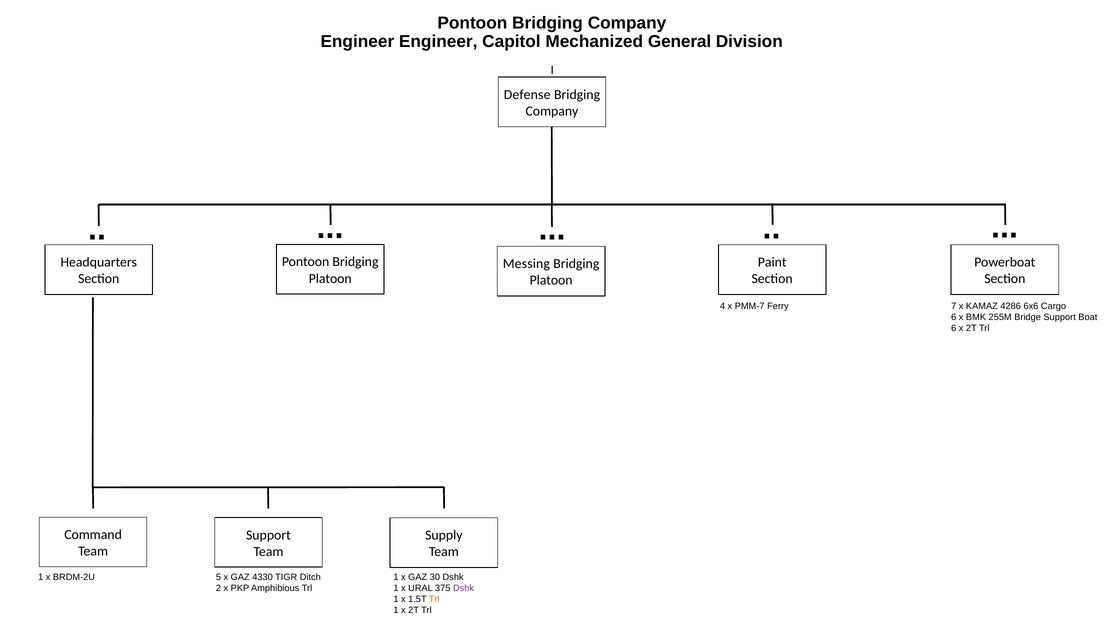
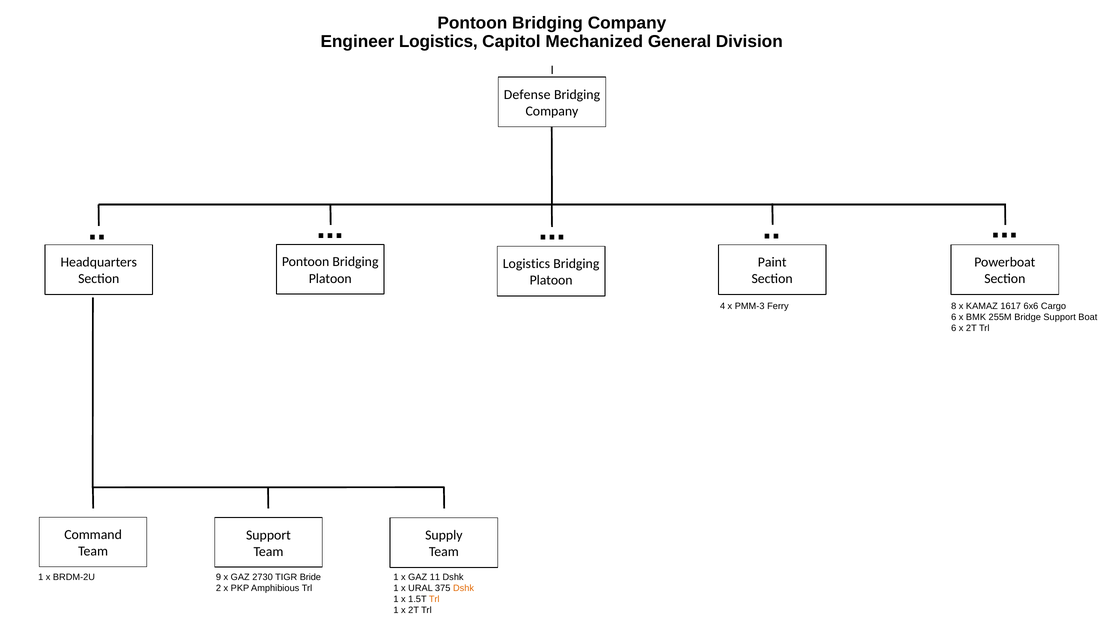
Engineer Engineer: Engineer -> Logistics
Messing at (526, 264): Messing -> Logistics
PMM-7: PMM-7 -> PMM-3
7: 7 -> 8
4286: 4286 -> 1617
5: 5 -> 9
4330: 4330 -> 2730
Ditch: Ditch -> Bride
30: 30 -> 11
Dshk at (464, 588) colour: purple -> orange
